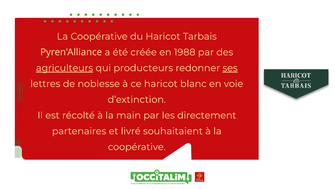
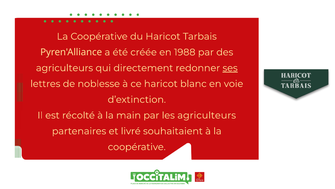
agriculteurs at (65, 68) underline: present -> none
producteurs: producteurs -> directement
les directement: directement -> agriculteurs
